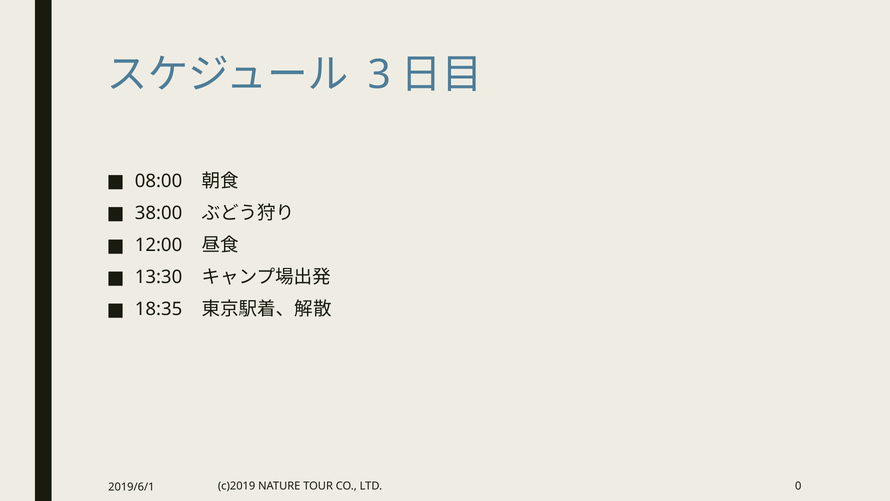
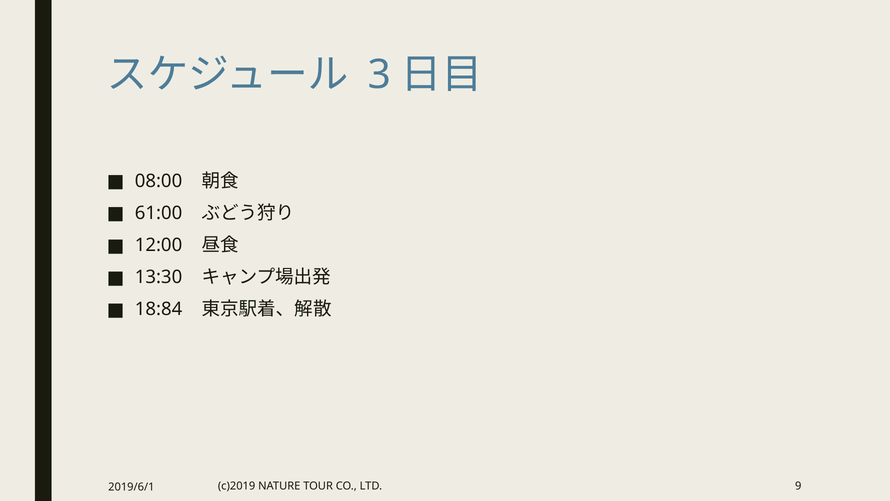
38:00: 38:00 -> 61:00
18:35: 18:35 -> 18:84
0: 0 -> 9
